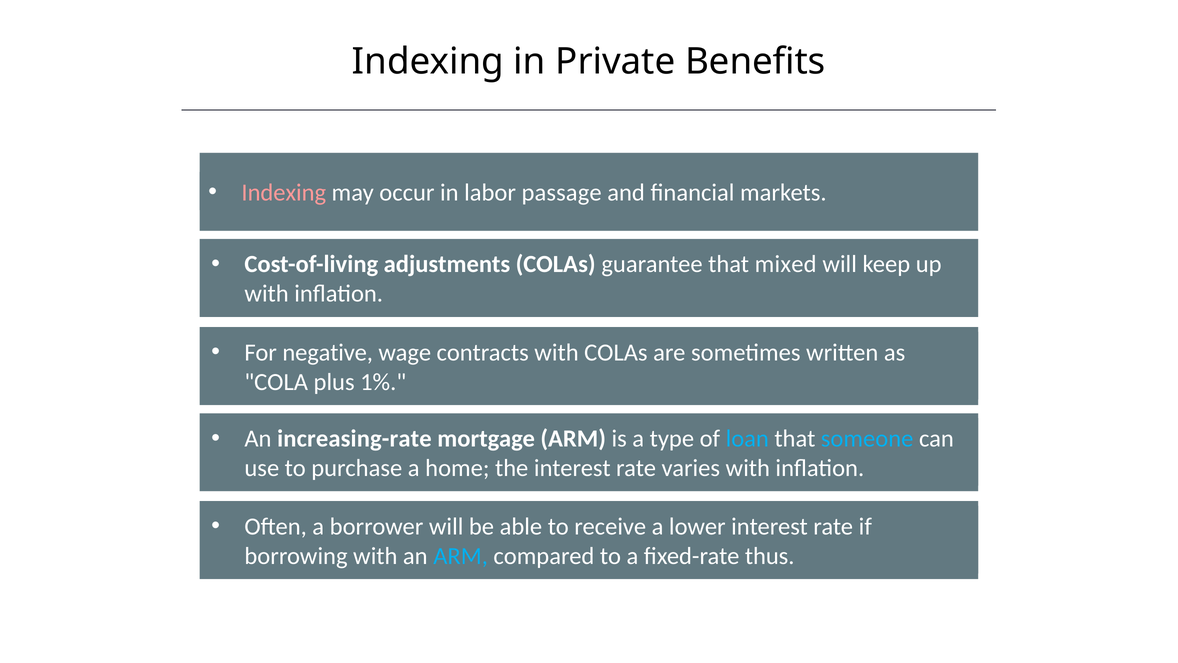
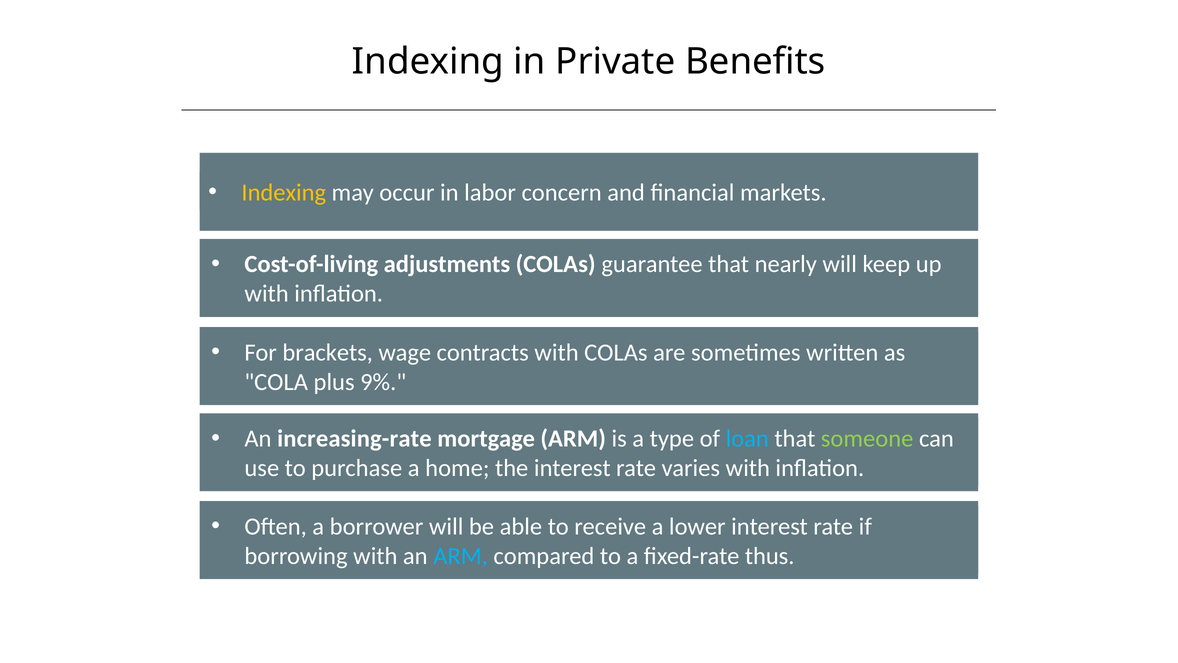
Indexing at (284, 193) colour: pink -> yellow
passage: passage -> concern
mixed: mixed -> nearly
negative: negative -> brackets
1%: 1% -> 9%
someone colour: light blue -> light green
